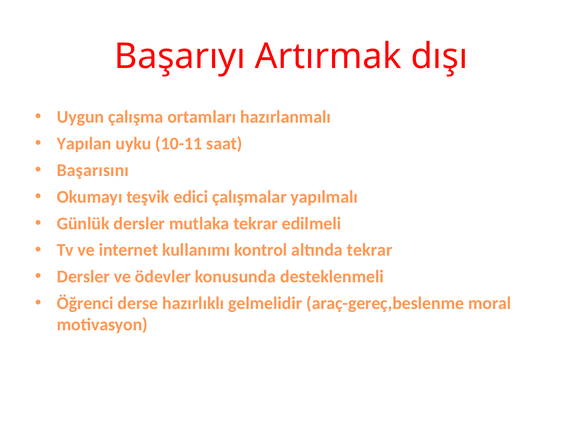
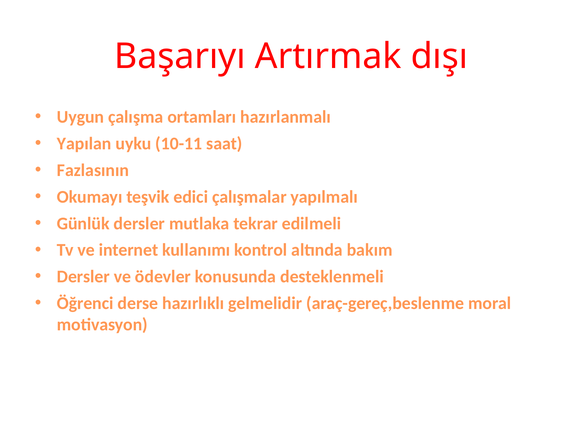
Başarısını: Başarısını -> Fazlasının
altında tekrar: tekrar -> bakım
